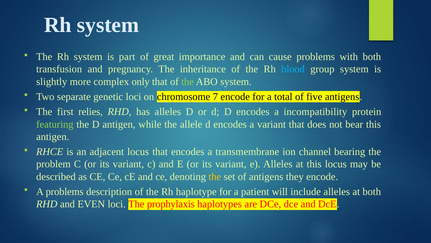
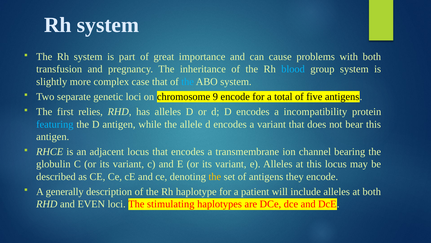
only: only -> case
the at (188, 81) colour: light green -> light blue
7: 7 -> 9
featuring colour: light green -> light blue
problem: problem -> globulin
A problems: problems -> generally
prophylaxis: prophylaxis -> stimulating
